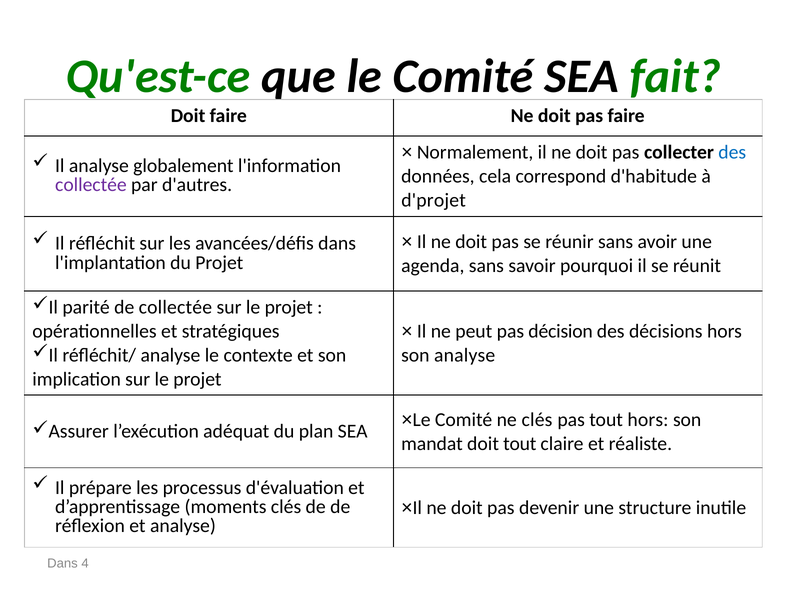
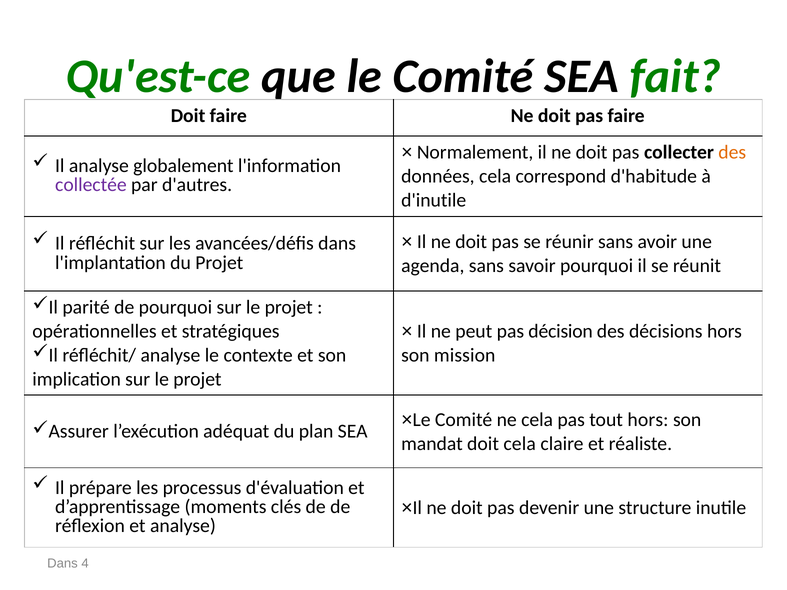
des at (732, 152) colour: blue -> orange
d'projet: d'projet -> d'inutile
de collectée: collectée -> pourquoi
son analyse: analyse -> mission
ne clés: clés -> cela
doit tout: tout -> cela
